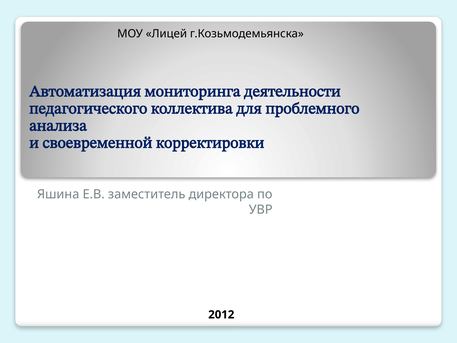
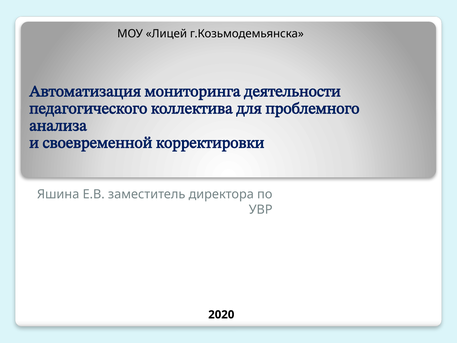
2012: 2012 -> 2020
